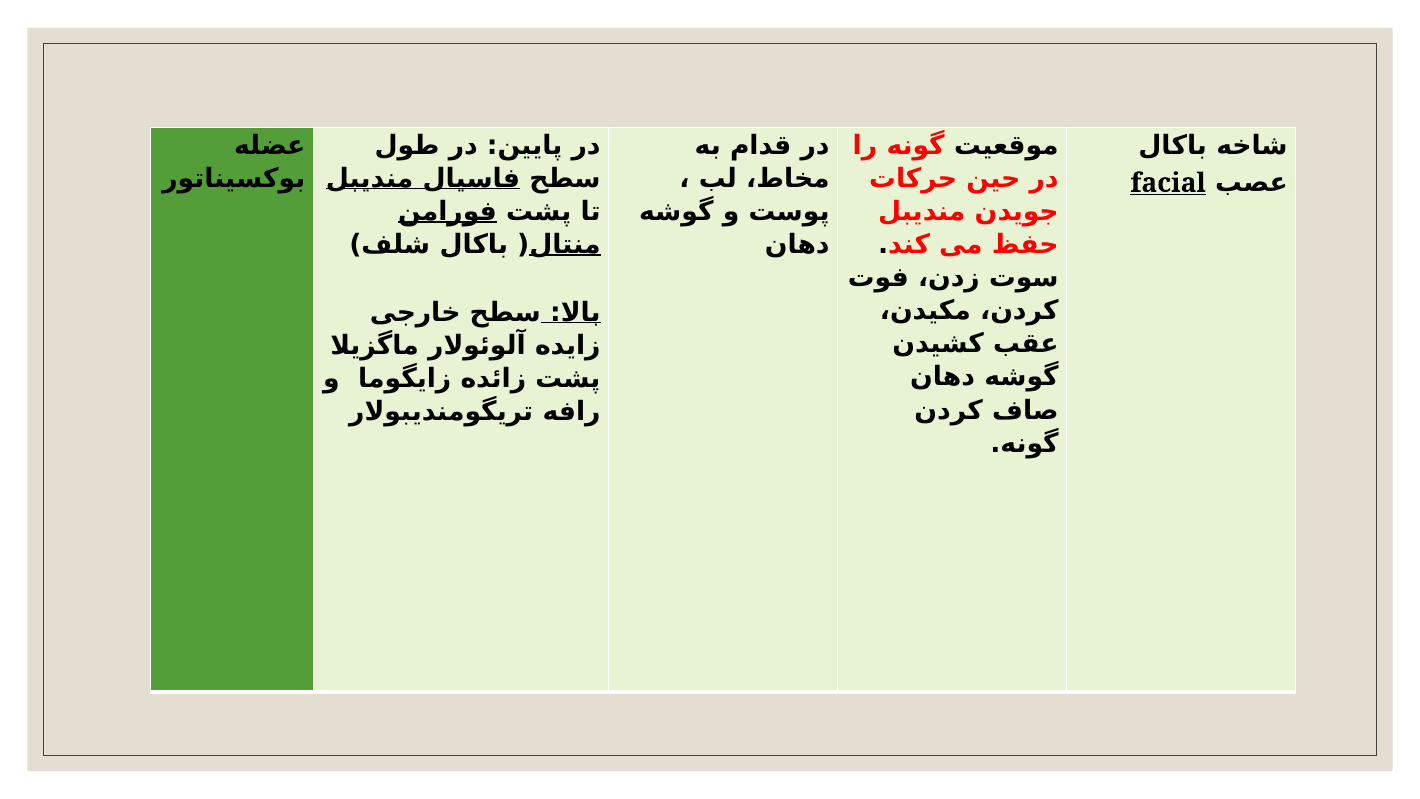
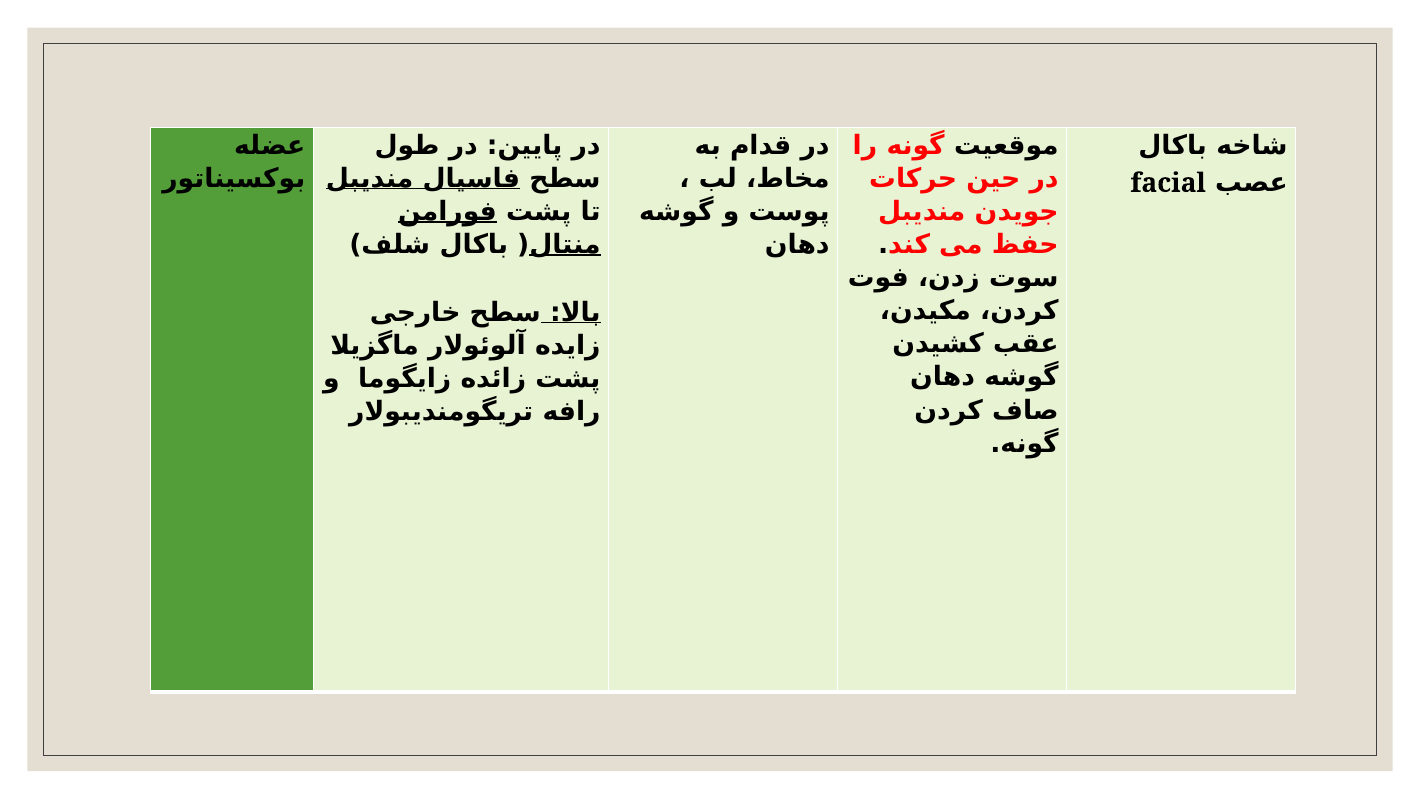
facial underline: present -> none
